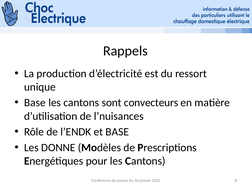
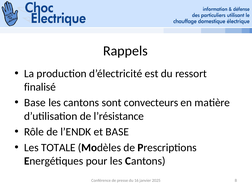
unique: unique -> finalisé
l’nuisances: l’nuisances -> l’résistance
DONNE: DONNE -> TOTALE
